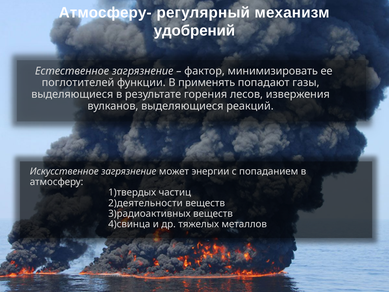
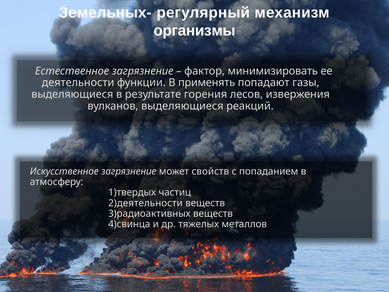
Атмосферу-: Атмосферу- -> Земельных-
удобрений: удобрений -> организмы
поглотителей: поглотителей -> деятельности
энергии: энергии -> свойств
